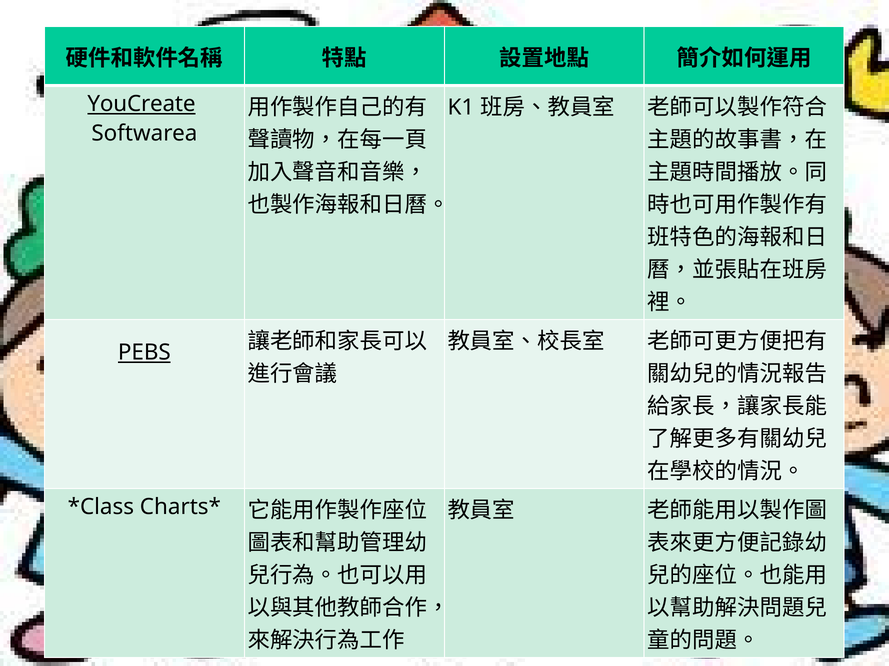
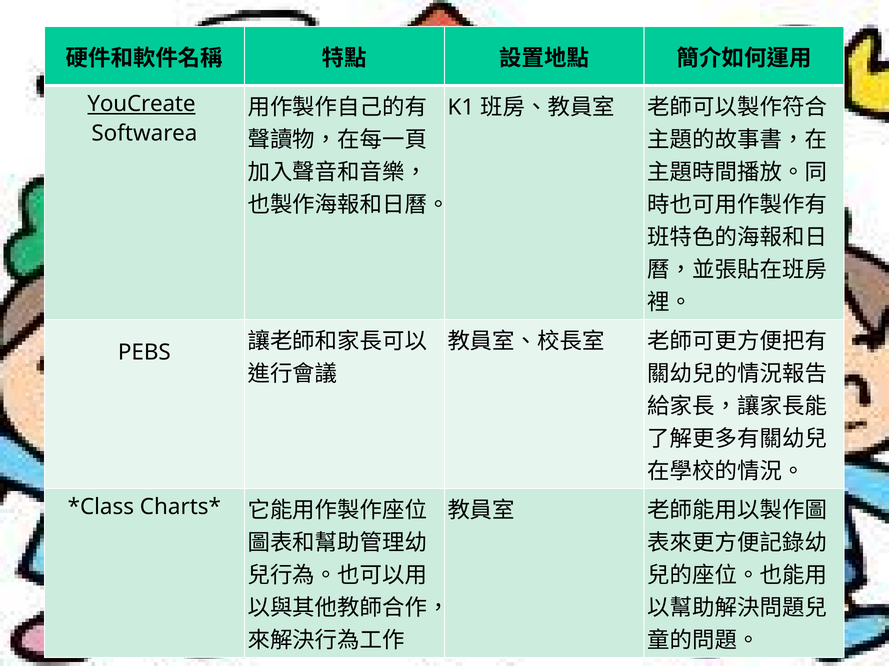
PEBS underline: present -> none
